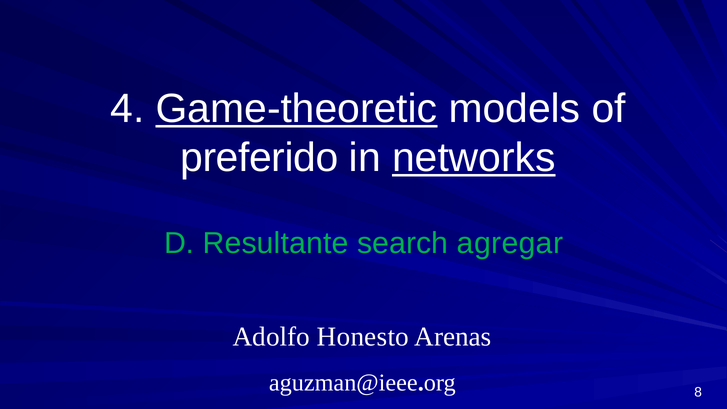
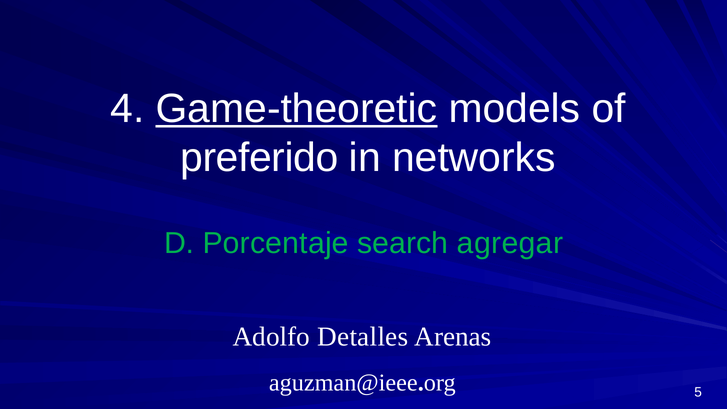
networks underline: present -> none
Resultante: Resultante -> Porcentaje
Honesto: Honesto -> Detalles
8: 8 -> 5
